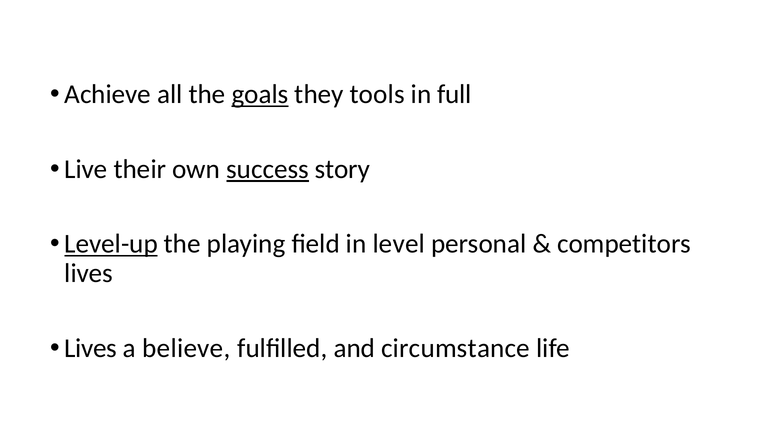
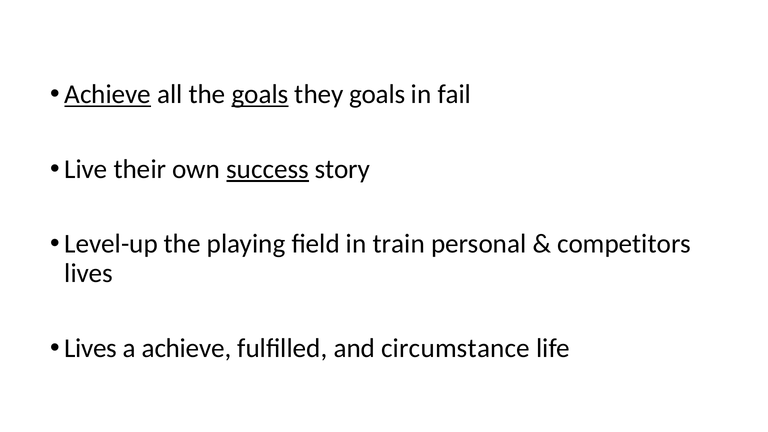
Achieve at (108, 95) underline: none -> present
they tools: tools -> goals
full: full -> fail
Level-up underline: present -> none
level: level -> train
a believe: believe -> achieve
